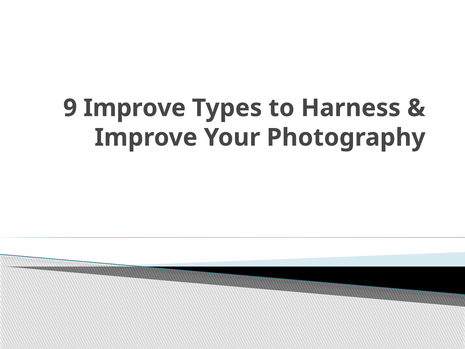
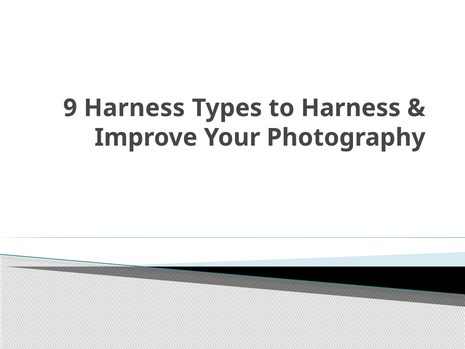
9 Improve: Improve -> Harness
